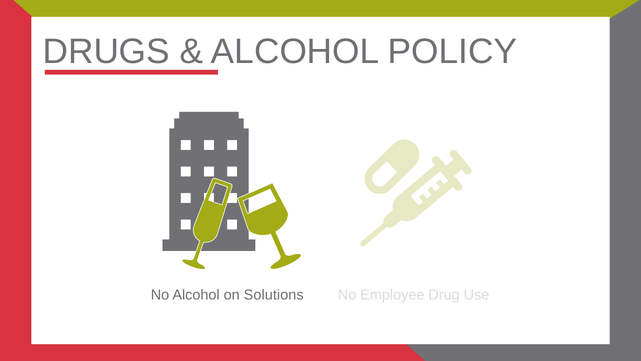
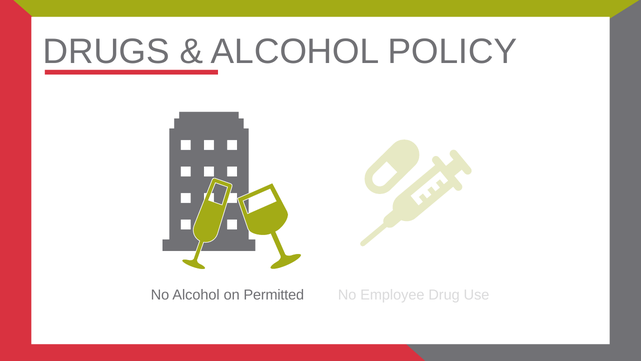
Solutions: Solutions -> Permitted
